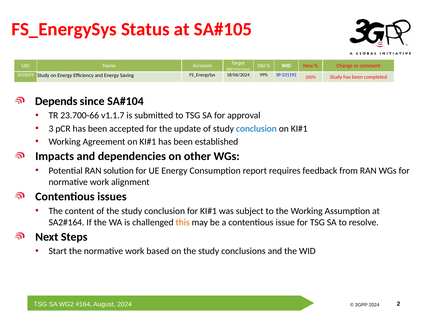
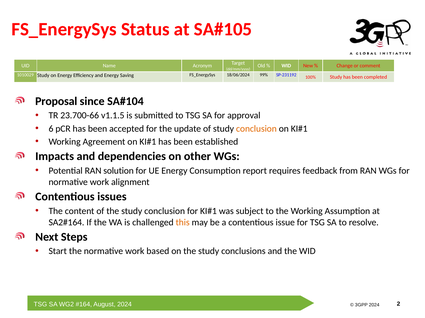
Depends: Depends -> Proposal
v1.1.7: v1.1.7 -> v1.1.5
3: 3 -> 6
conclusion at (256, 129) colour: blue -> orange
